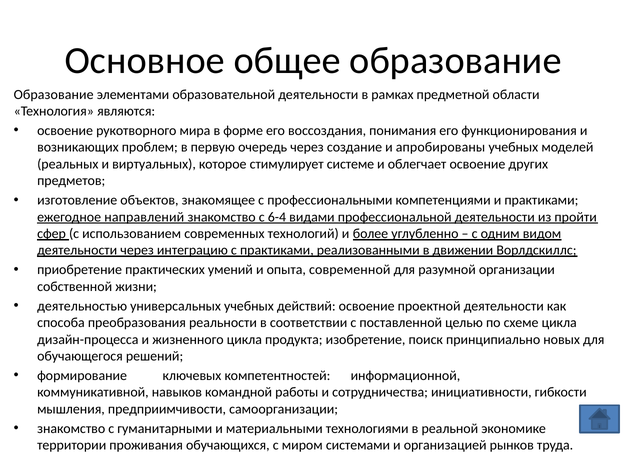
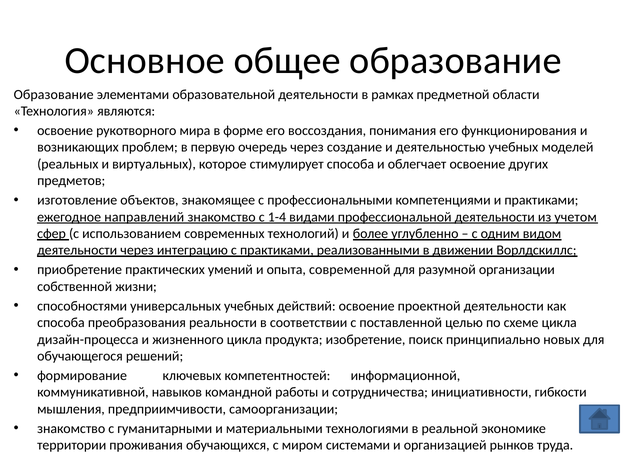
апробированы: апробированы -> деятельностью
стимулирует системе: системе -> способа
6-4: 6-4 -> 1-4
пройти: пройти -> учетом
деятельностью: деятельностью -> способностями
